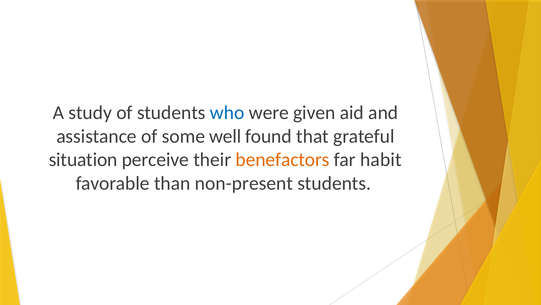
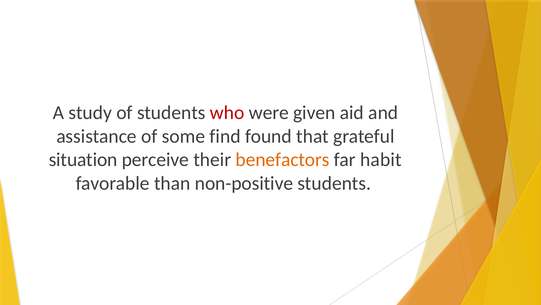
who colour: blue -> red
well: well -> find
non-present: non-present -> non-positive
